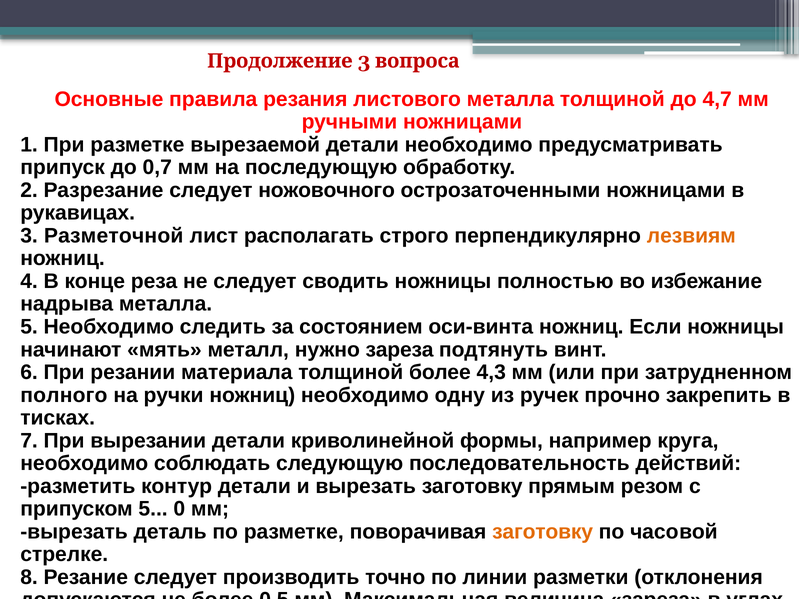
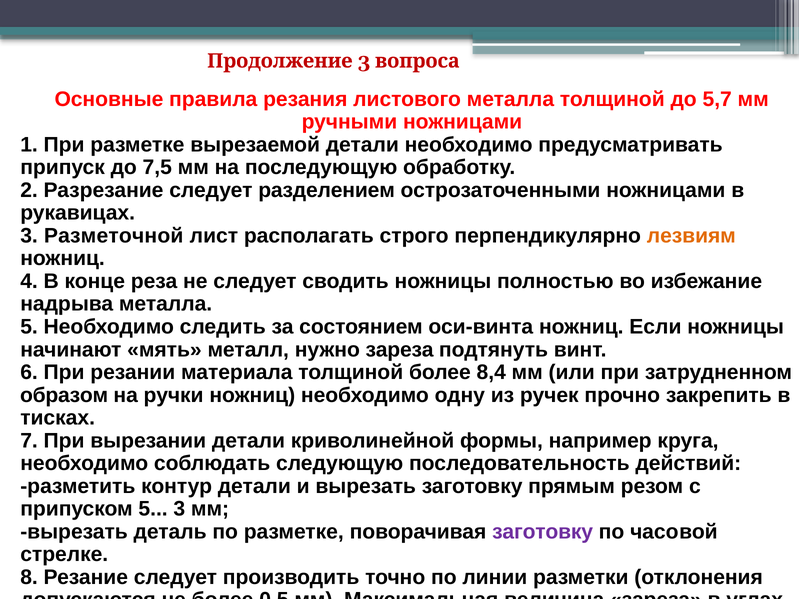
4,7: 4,7 -> 5,7
0,7: 0,7 -> 7,5
ножовочного: ножовочного -> разделением
4,3: 4,3 -> 8,4
полного: полного -> образом
5 0: 0 -> 3
заготовку at (543, 532) colour: orange -> purple
